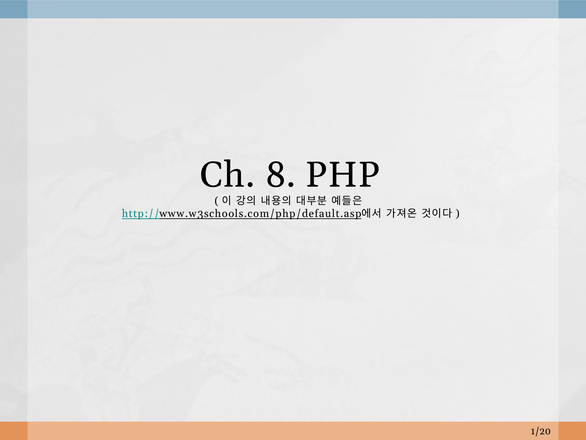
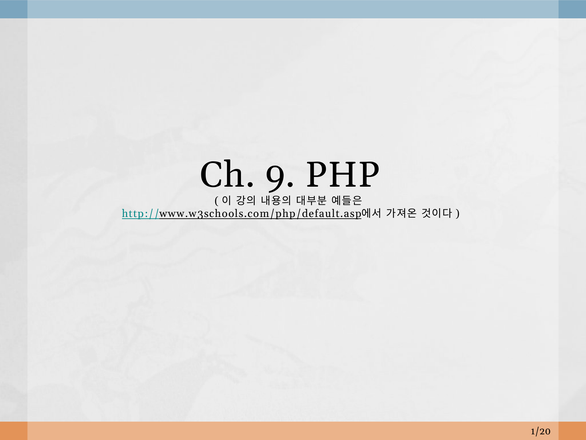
8: 8 -> 9
